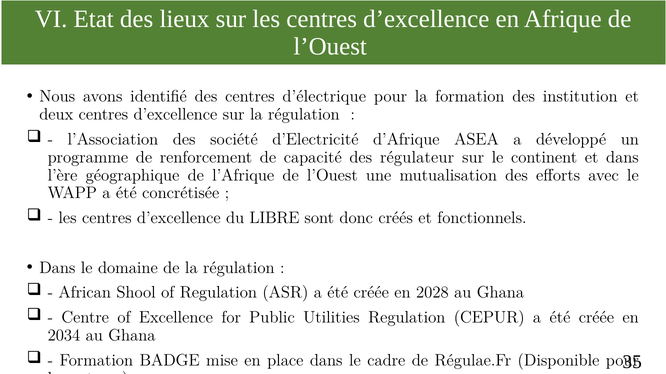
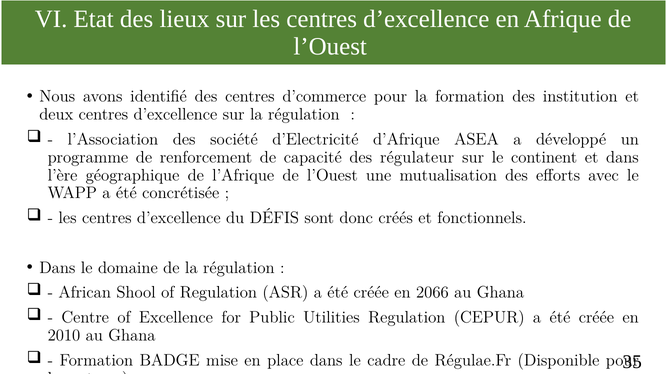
d’électrique: d’électrique -> d’commerce
LIBRE: LIBRE -> DÉFIS
2028: 2028 -> 2066
2034: 2034 -> 2010
